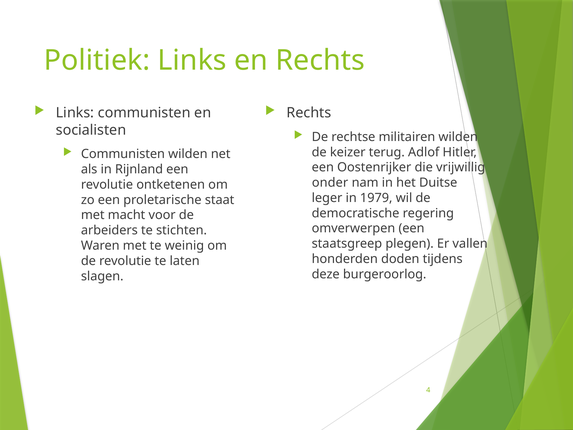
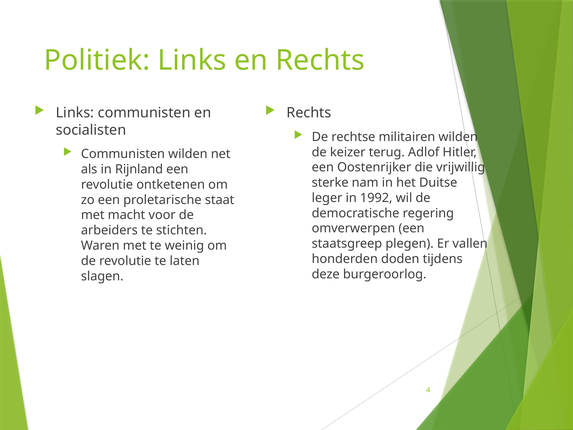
onder: onder -> sterke
1979: 1979 -> 1992
